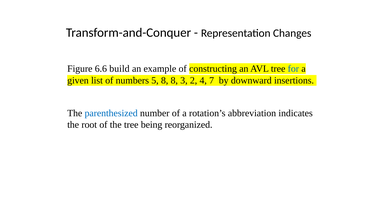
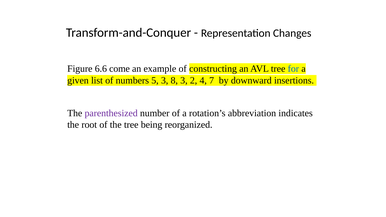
build: build -> come
5 8: 8 -> 3
parenthesized colour: blue -> purple
